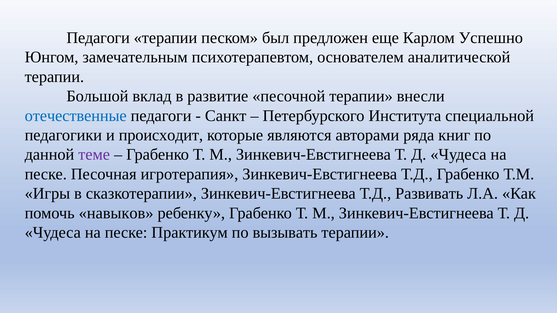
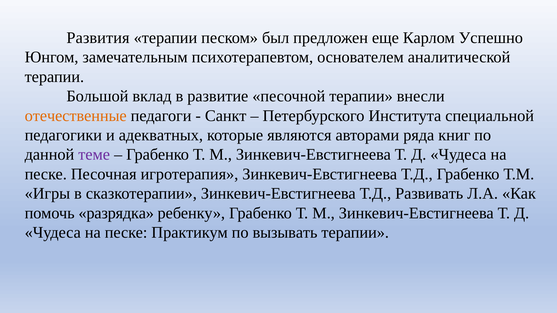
Педагоги at (98, 38): Педагоги -> Развития
отечественные colour: blue -> orange
происходит: происходит -> адекватных
навыков: навыков -> разрядка
